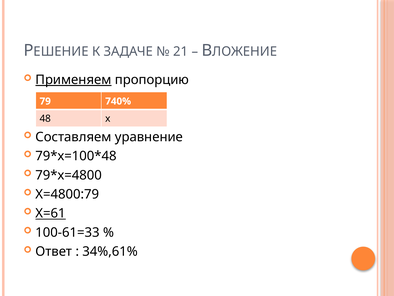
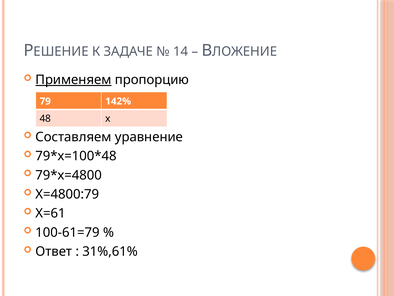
21: 21 -> 14
740%: 740% -> 142%
Х=61 underline: present -> none
100-61=33: 100-61=33 -> 100-61=79
34%,61%: 34%,61% -> 31%,61%
